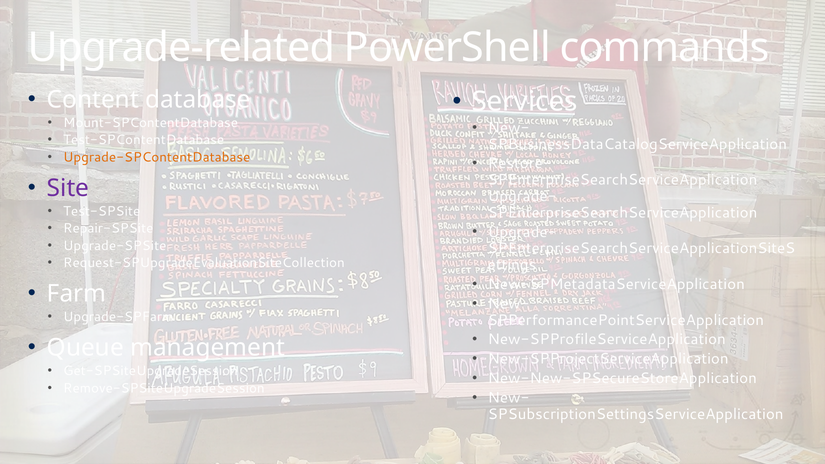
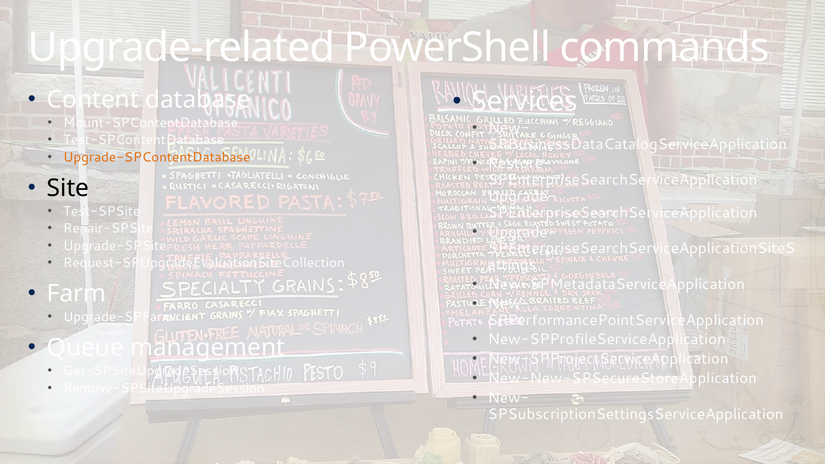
Site colour: purple -> black
